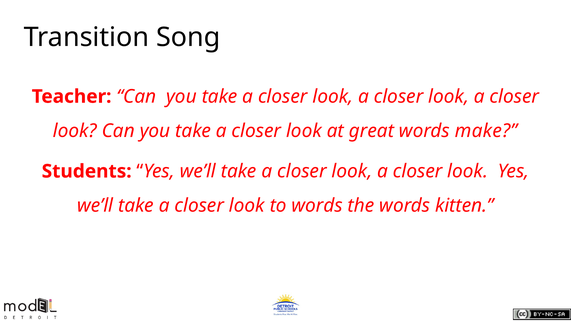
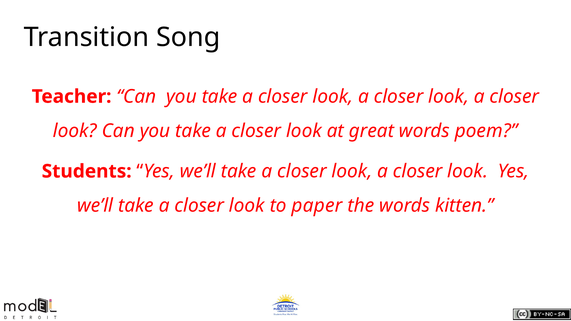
make: make -> poem
to words: words -> paper
